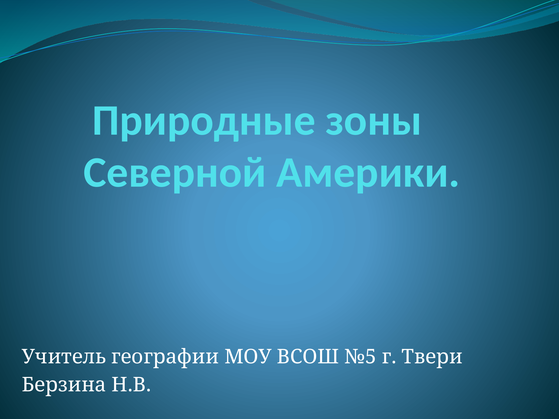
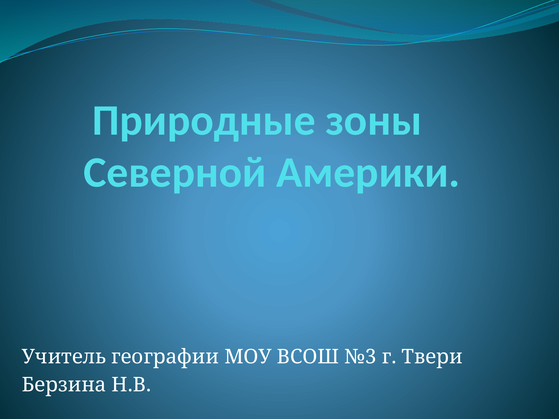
№5: №5 -> №3
